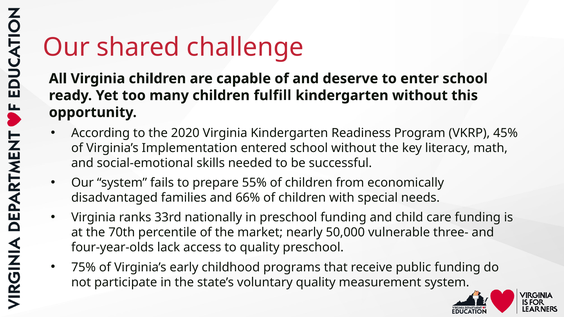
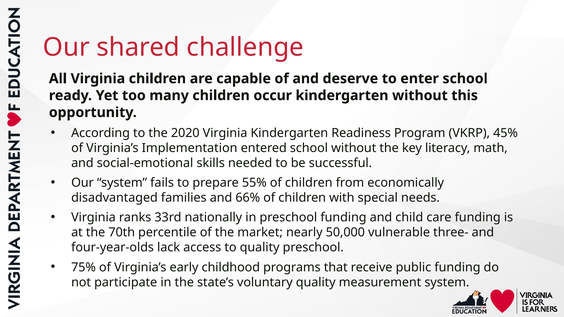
fulfill: fulfill -> occur
